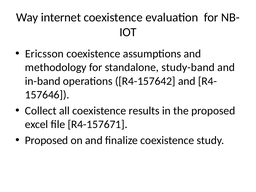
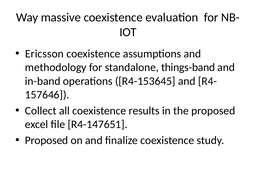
internet: internet -> massive
study-band: study-band -> things-band
R4-157642: R4-157642 -> R4-153645
R4-157671: R4-157671 -> R4-147651
